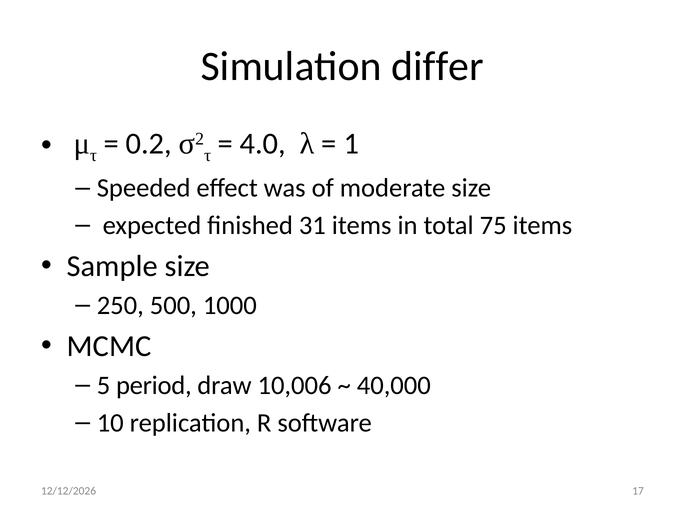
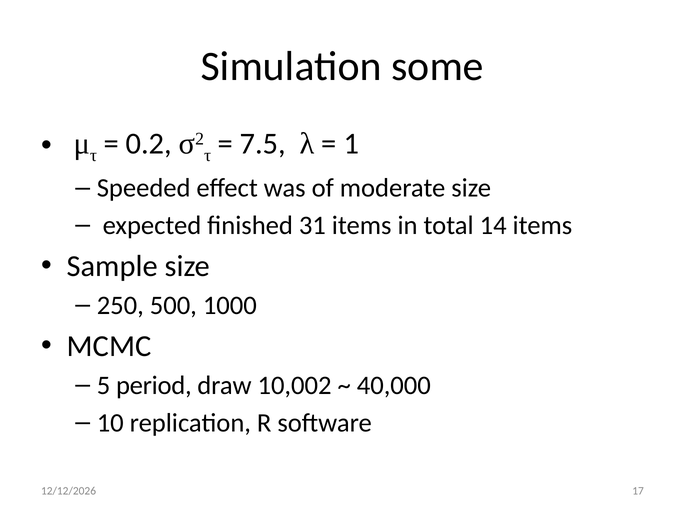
differ: differ -> some
4.0: 4.0 -> 7.5
75: 75 -> 14
10,006: 10,006 -> 10,002
